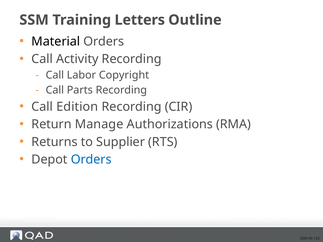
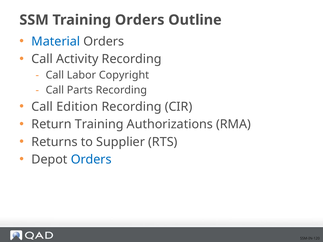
Training Letters: Letters -> Orders
Material colour: black -> blue
Return Manage: Manage -> Training
